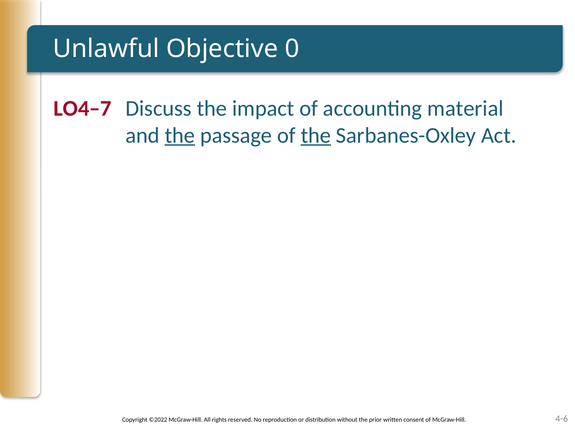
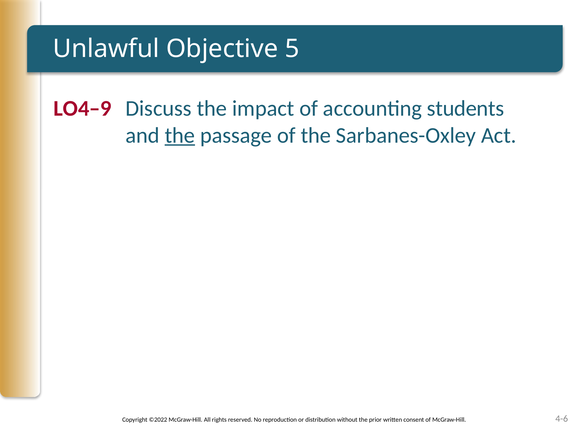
0: 0 -> 5
LO4–7: LO4–7 -> LO4–9
material: material -> students
the at (316, 135) underline: present -> none
